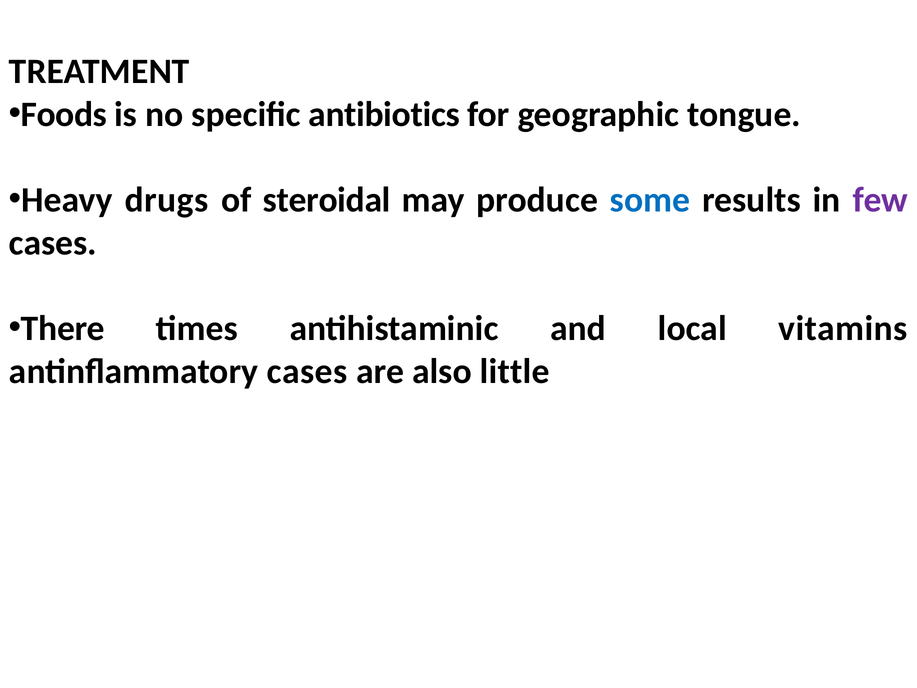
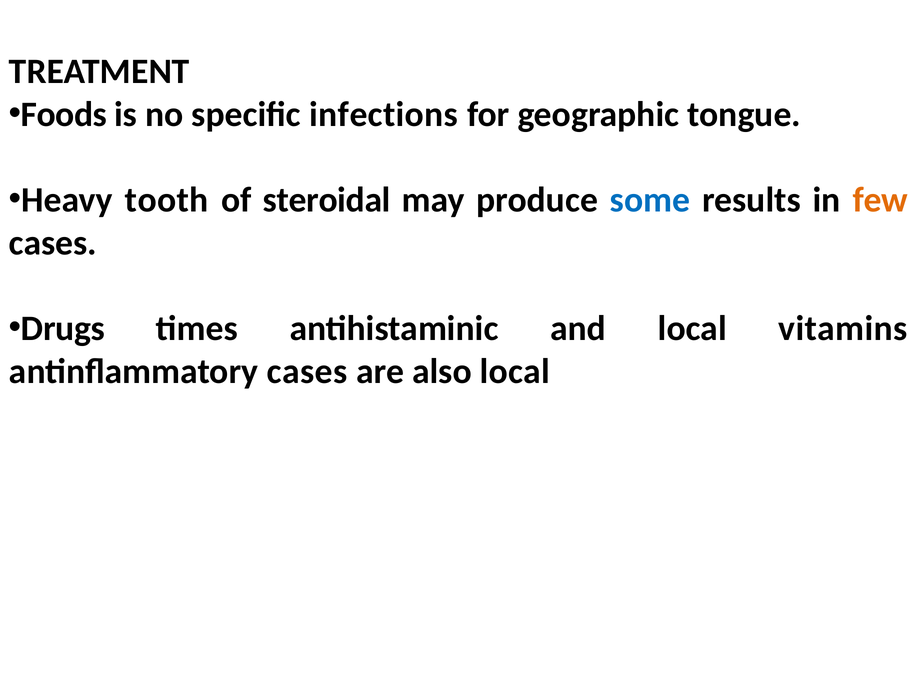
antibiotics: antibiotics -> infections
drugs: drugs -> tooth
few colour: purple -> orange
There: There -> Drugs
also little: little -> local
